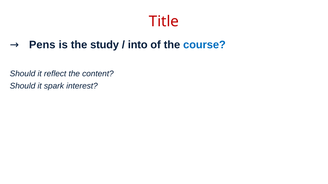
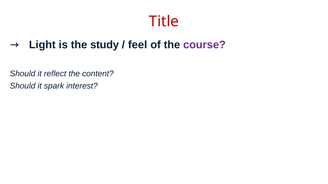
Pens: Pens -> Light
into: into -> feel
course colour: blue -> purple
